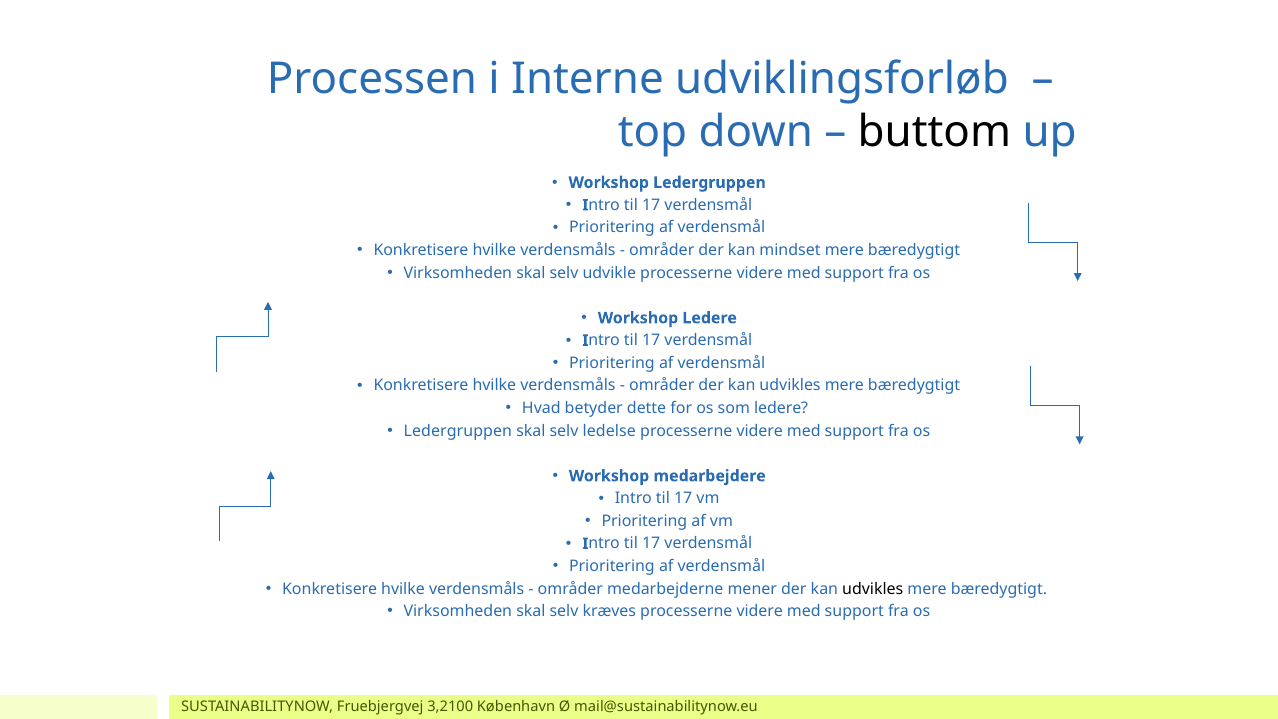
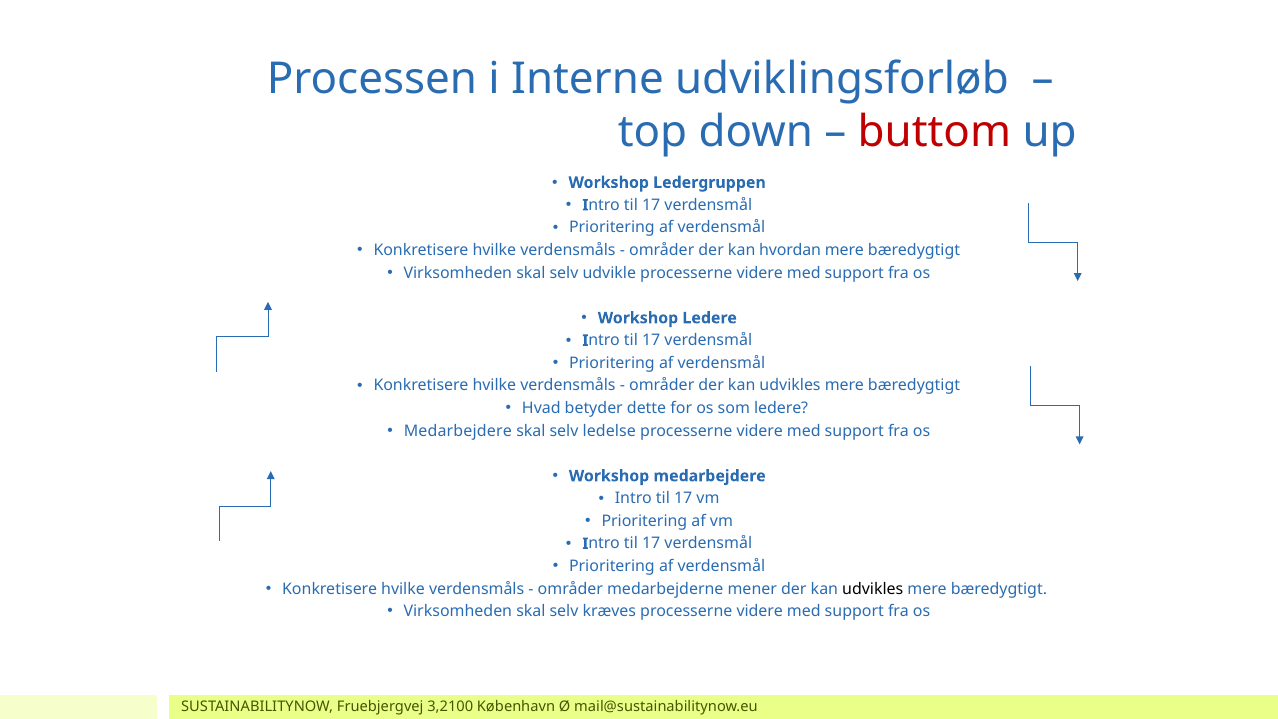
buttom colour: black -> red
mindset: mindset -> hvordan
Ledergruppen at (458, 431): Ledergruppen -> Medarbejdere
